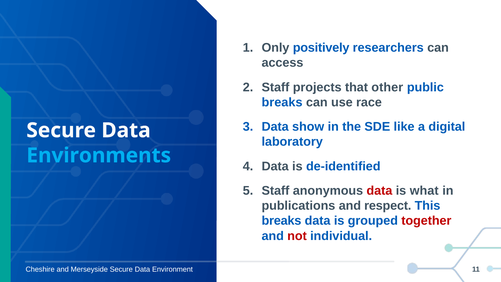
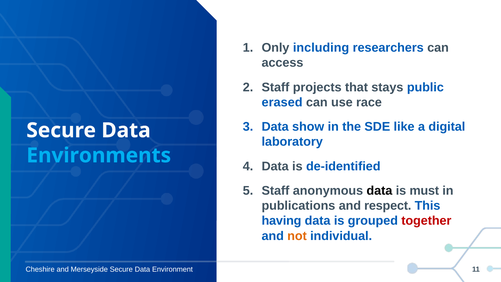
positively: positively -> including
other: other -> stays
breaks at (282, 102): breaks -> erased
data at (379, 191) colour: red -> black
what: what -> must
breaks at (281, 221): breaks -> having
not colour: red -> orange
